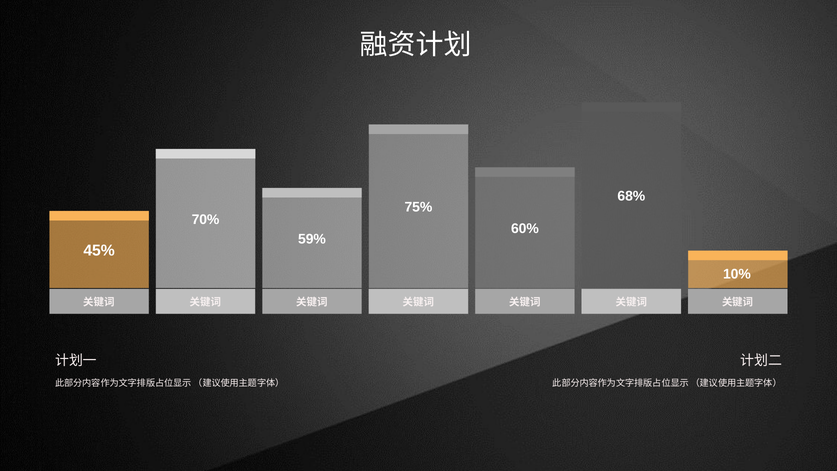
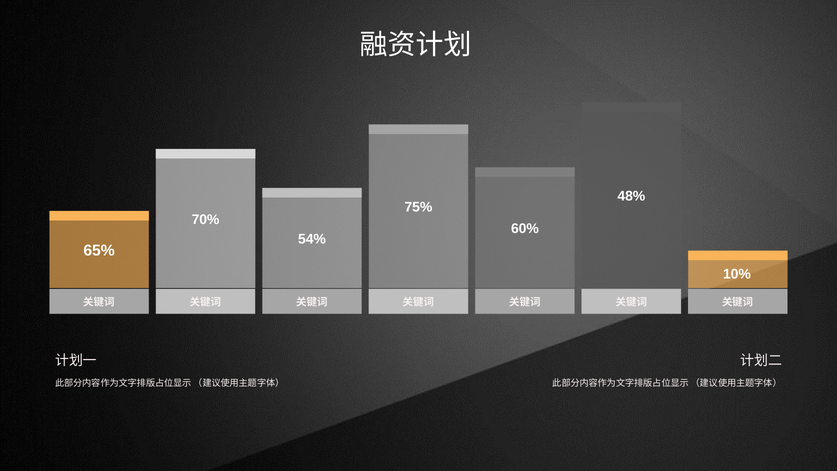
68%: 68% -> 48%
59%: 59% -> 54%
45%: 45% -> 65%
